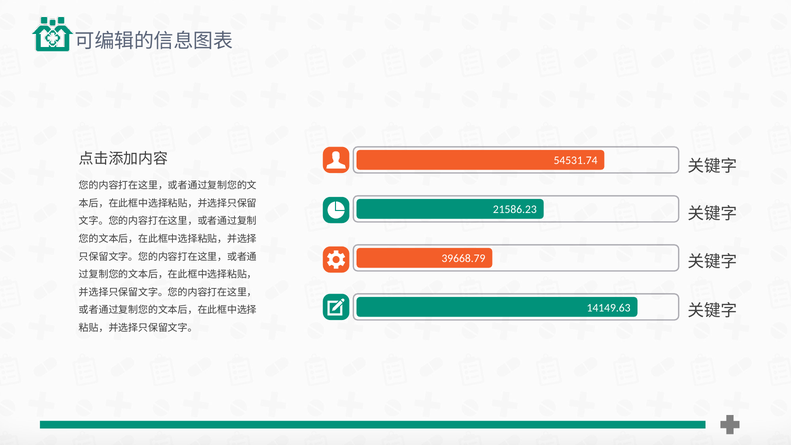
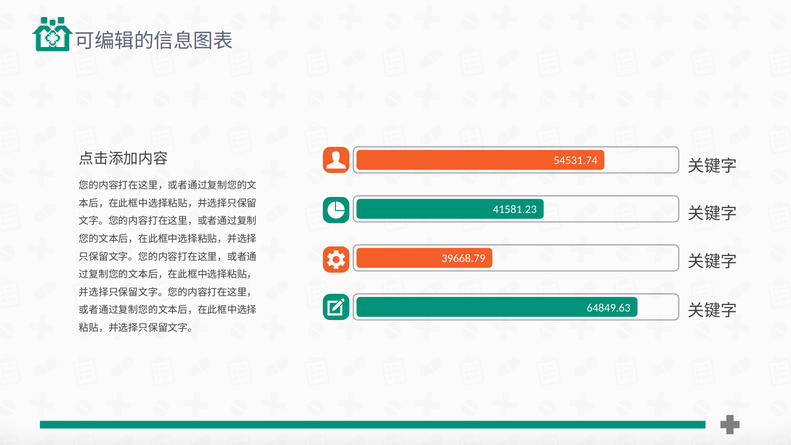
21586.23: 21586.23 -> 41581.23
14149.63: 14149.63 -> 64849.63
